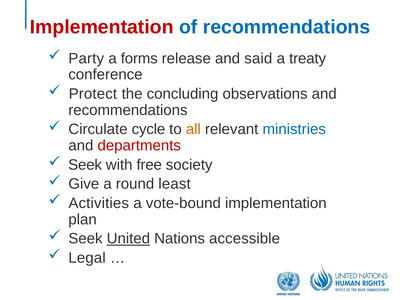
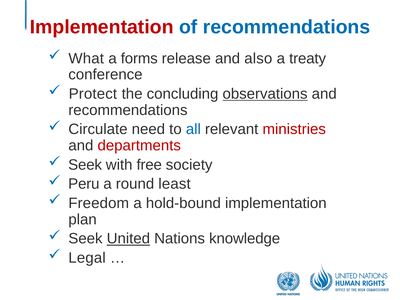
Party: Party -> What
said: said -> also
observations underline: none -> present
cycle: cycle -> need
all colour: orange -> blue
ministries colour: blue -> red
Give: Give -> Peru
Activities: Activities -> Freedom
vote-bound: vote-bound -> hold-bound
accessible: accessible -> knowledge
